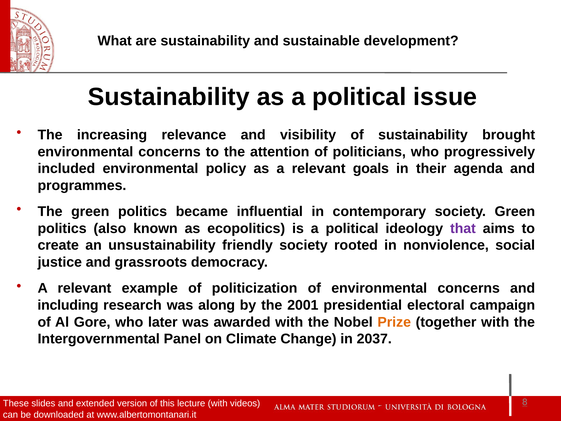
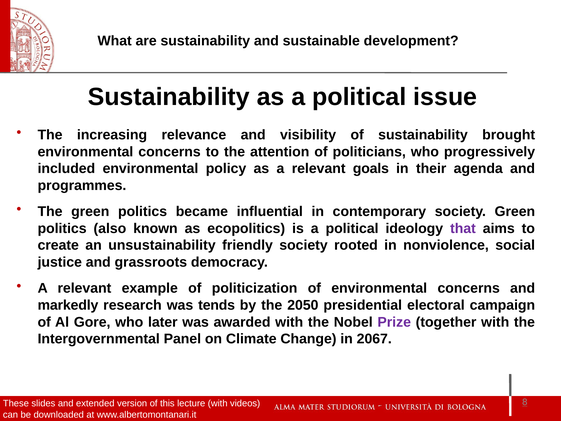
including: including -> markedly
along: along -> tends
2001: 2001 -> 2050
Prize colour: orange -> purple
2037: 2037 -> 2067
